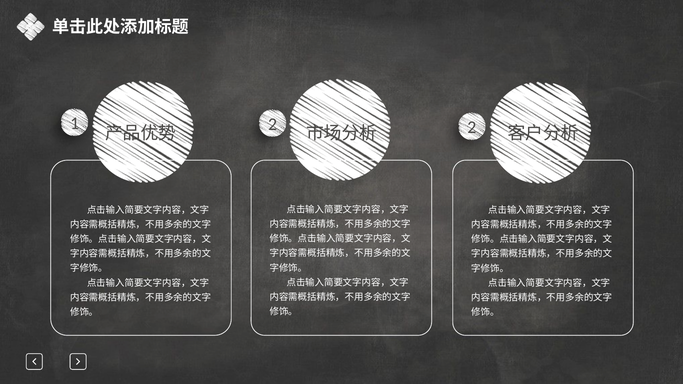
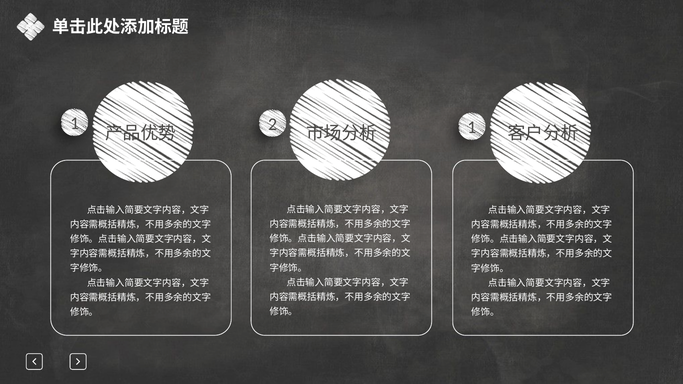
2 2: 2 -> 1
